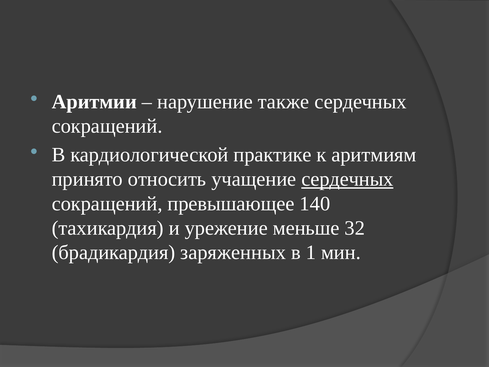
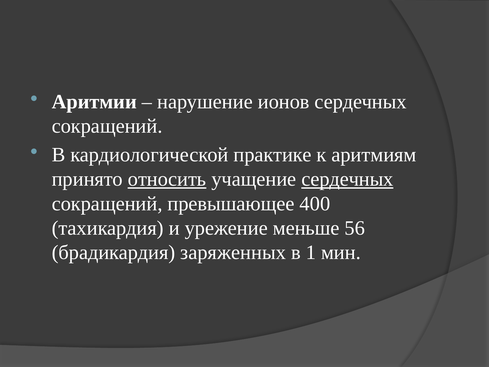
также: также -> ионов
относить underline: none -> present
140: 140 -> 400
32: 32 -> 56
